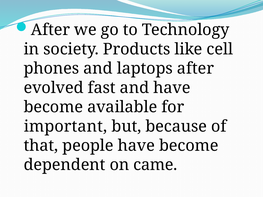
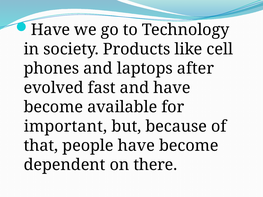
After at (50, 30): After -> Have
came: came -> there
